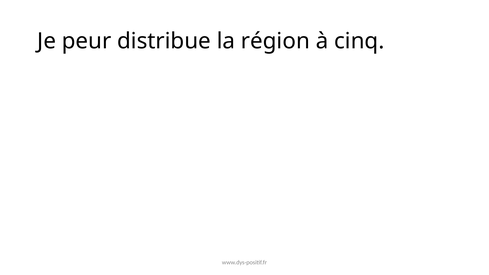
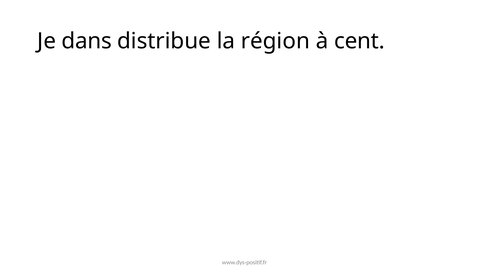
peur: peur -> dans
cinq: cinq -> cent
